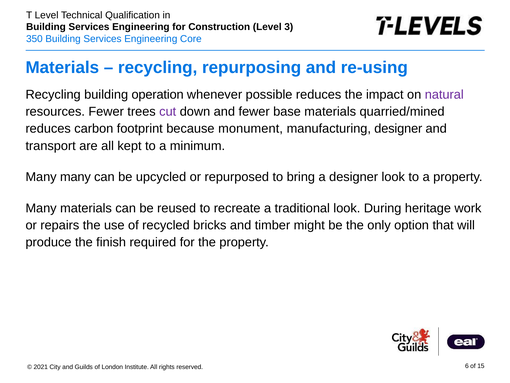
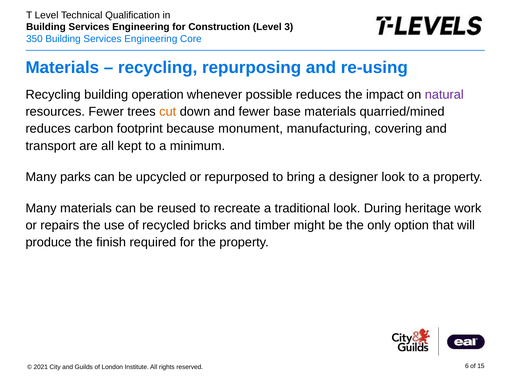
cut colour: purple -> orange
manufacturing designer: designer -> covering
Many many: many -> parks
